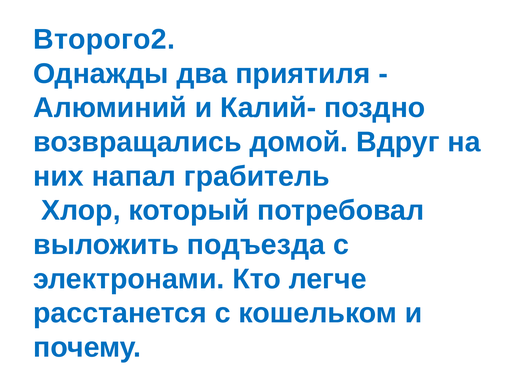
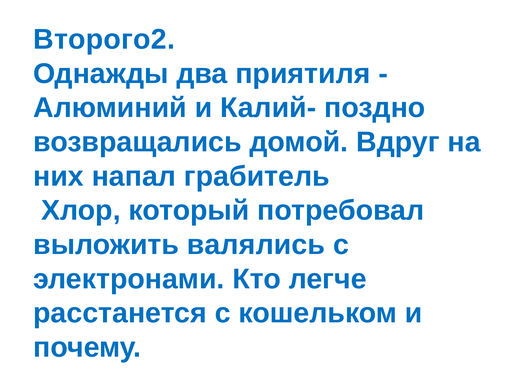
подъезда: подъезда -> валялись
